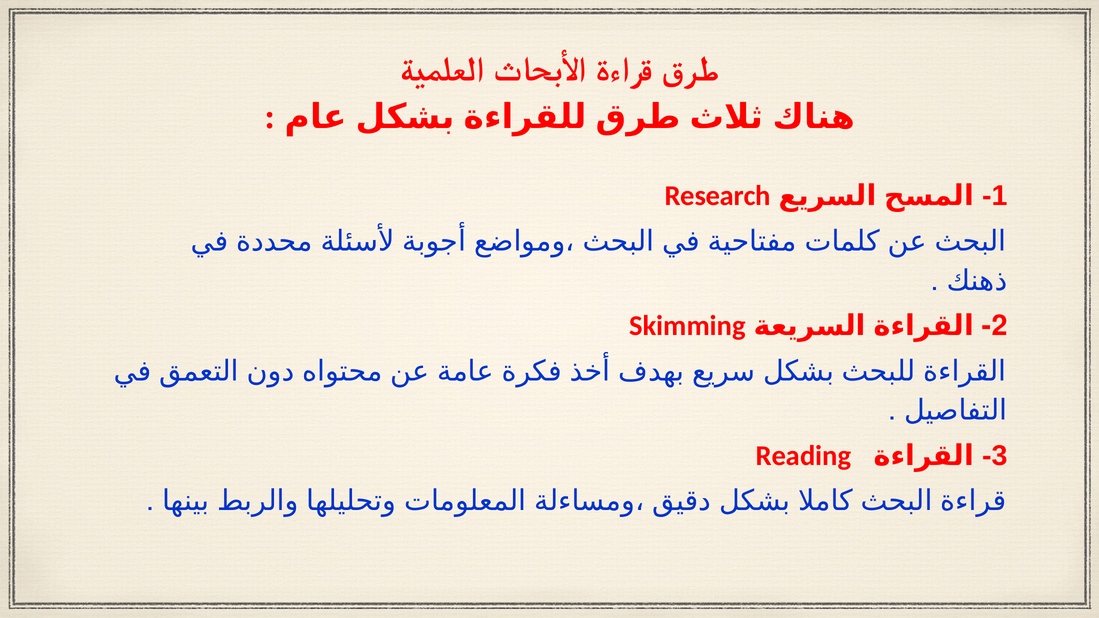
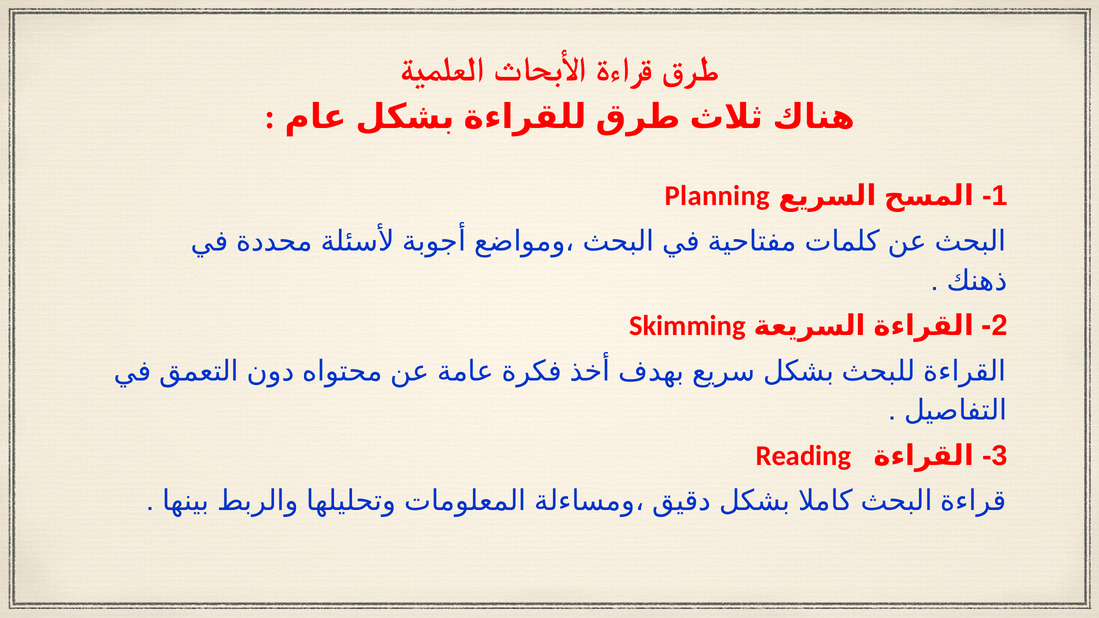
Research: Research -> Planning
